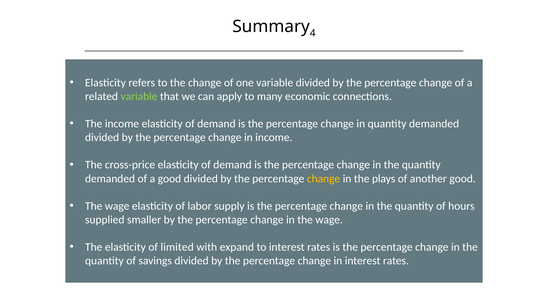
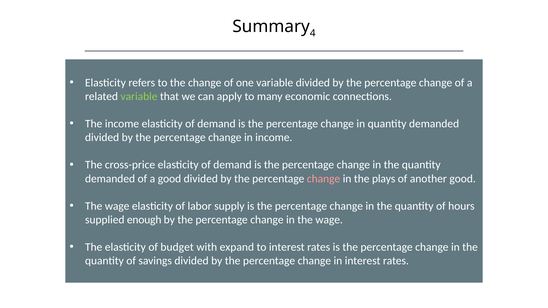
change at (324, 179) colour: yellow -> pink
smaller: smaller -> enough
limited: limited -> budget
